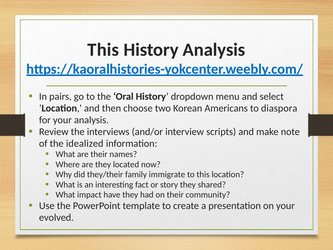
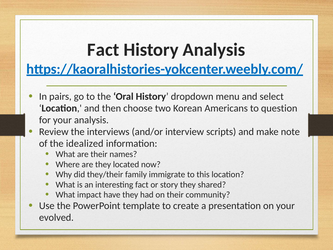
This at (103, 50): This -> Fact
diaspora: diaspora -> question
